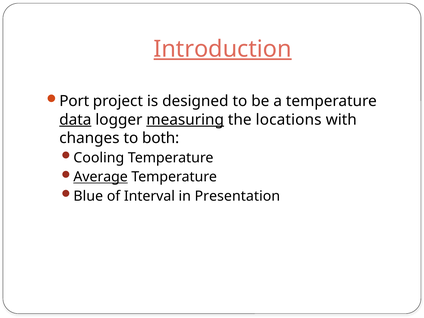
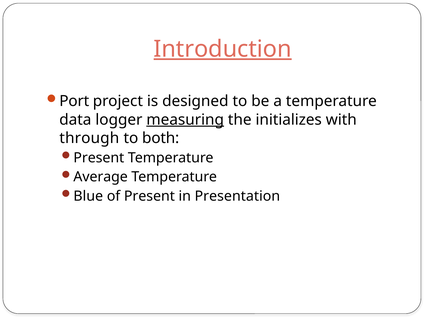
data underline: present -> none
locations: locations -> initializes
changes: changes -> through
Cooling at (99, 158): Cooling -> Present
Average underline: present -> none
of Interval: Interval -> Present
